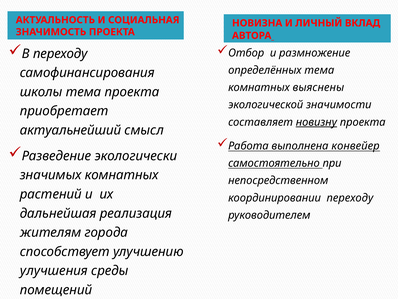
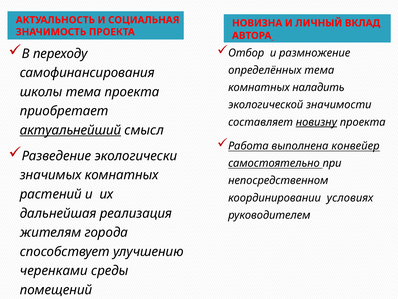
выяснены: выяснены -> наладить
актуальнейший underline: none -> present
координировании переходу: переходу -> условиях
улучшения: улучшения -> черенками
